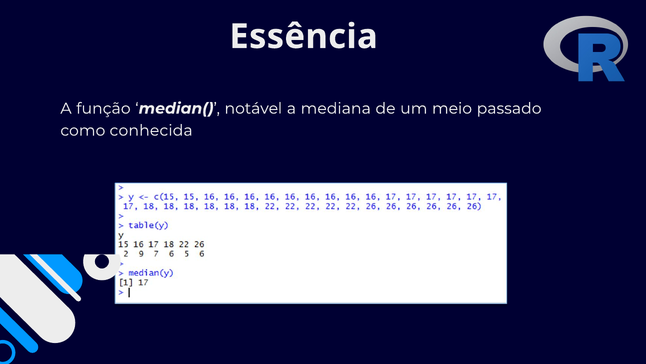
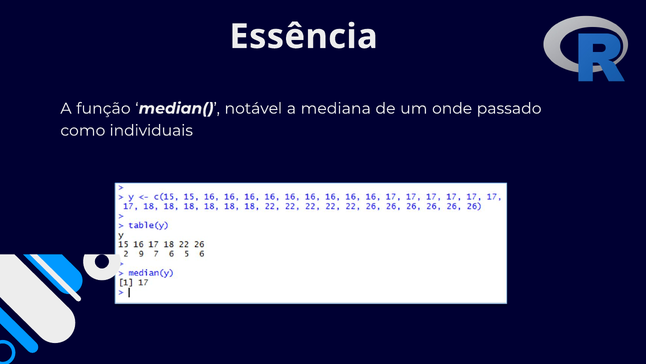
meio: meio -> onde
conhecida: conhecida -> individuais
